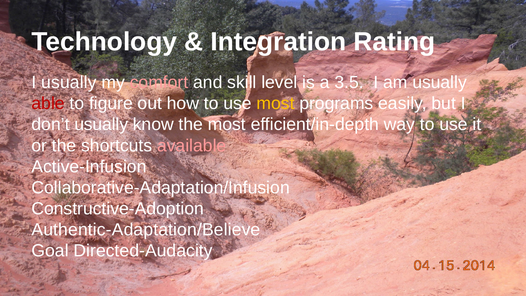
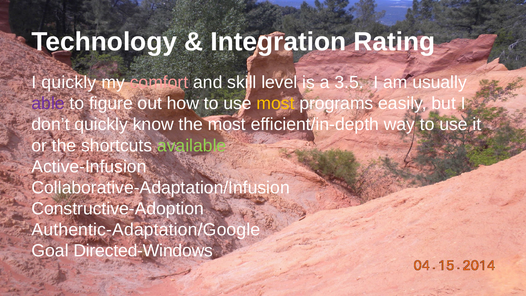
I usually: usually -> quickly
able colour: red -> purple
don’t usually: usually -> quickly
available colour: pink -> light green
Authentic-Adaptation/Believe: Authentic-Adaptation/Believe -> Authentic-Adaptation/Google
Directed-Audacity: Directed-Audacity -> Directed-Windows
